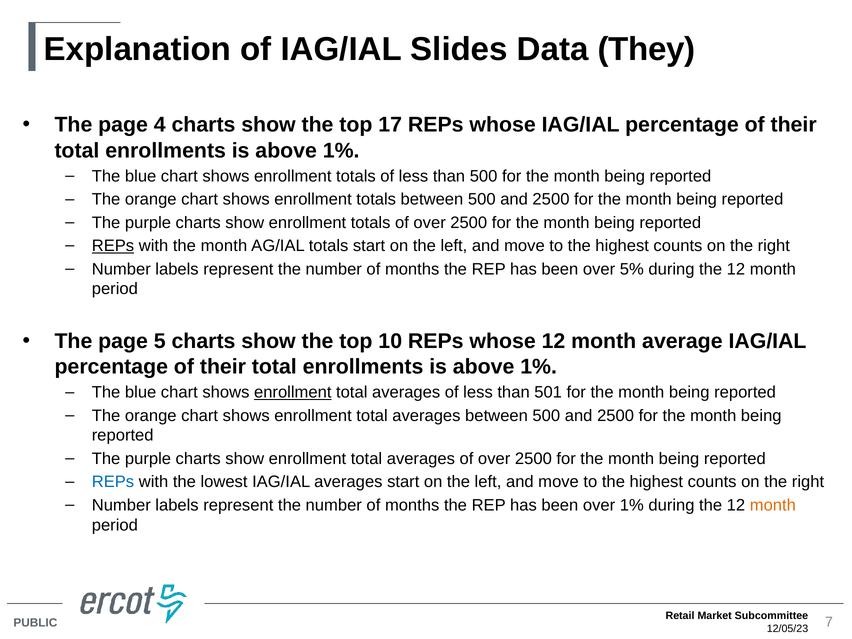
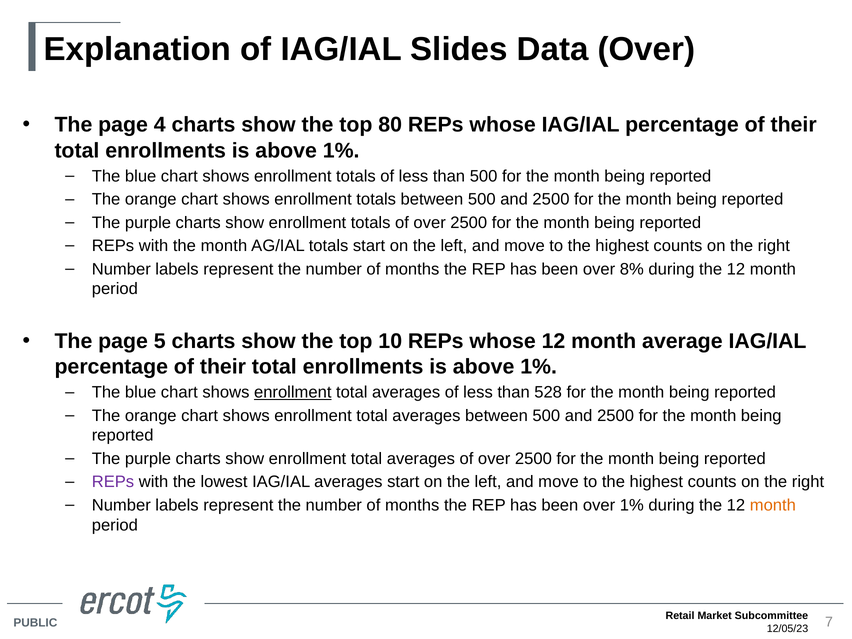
Data They: They -> Over
17: 17 -> 80
REPs at (113, 246) underline: present -> none
5%: 5% -> 8%
501: 501 -> 528
REPs at (113, 482) colour: blue -> purple
